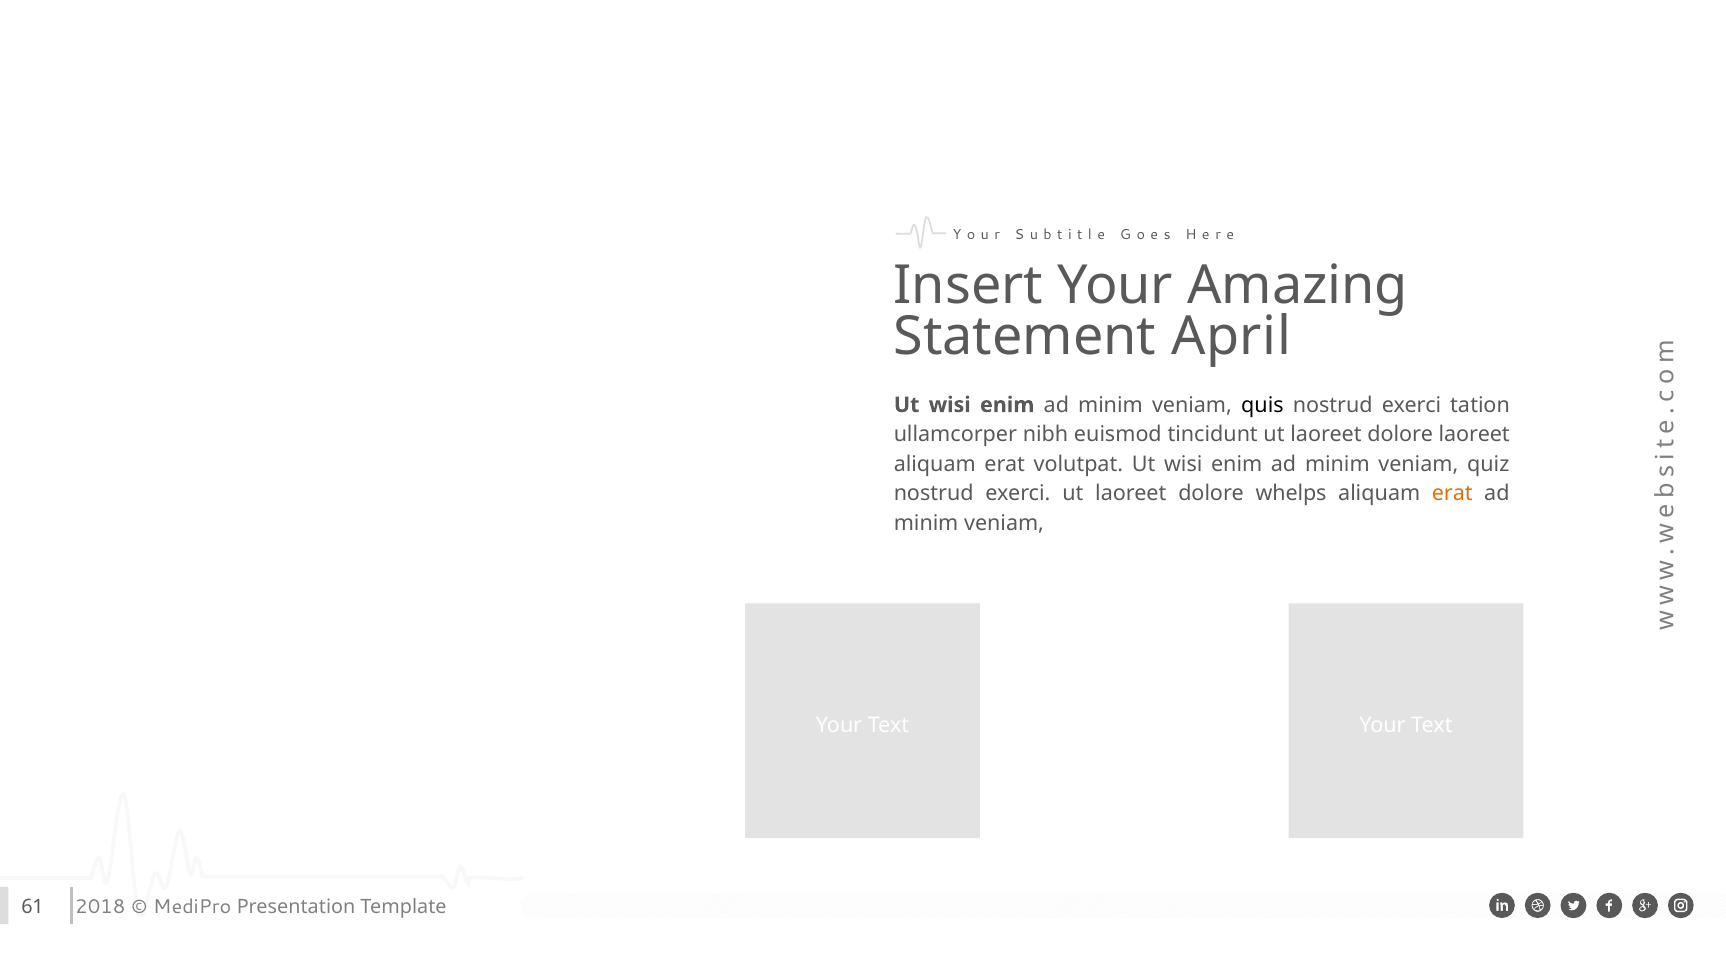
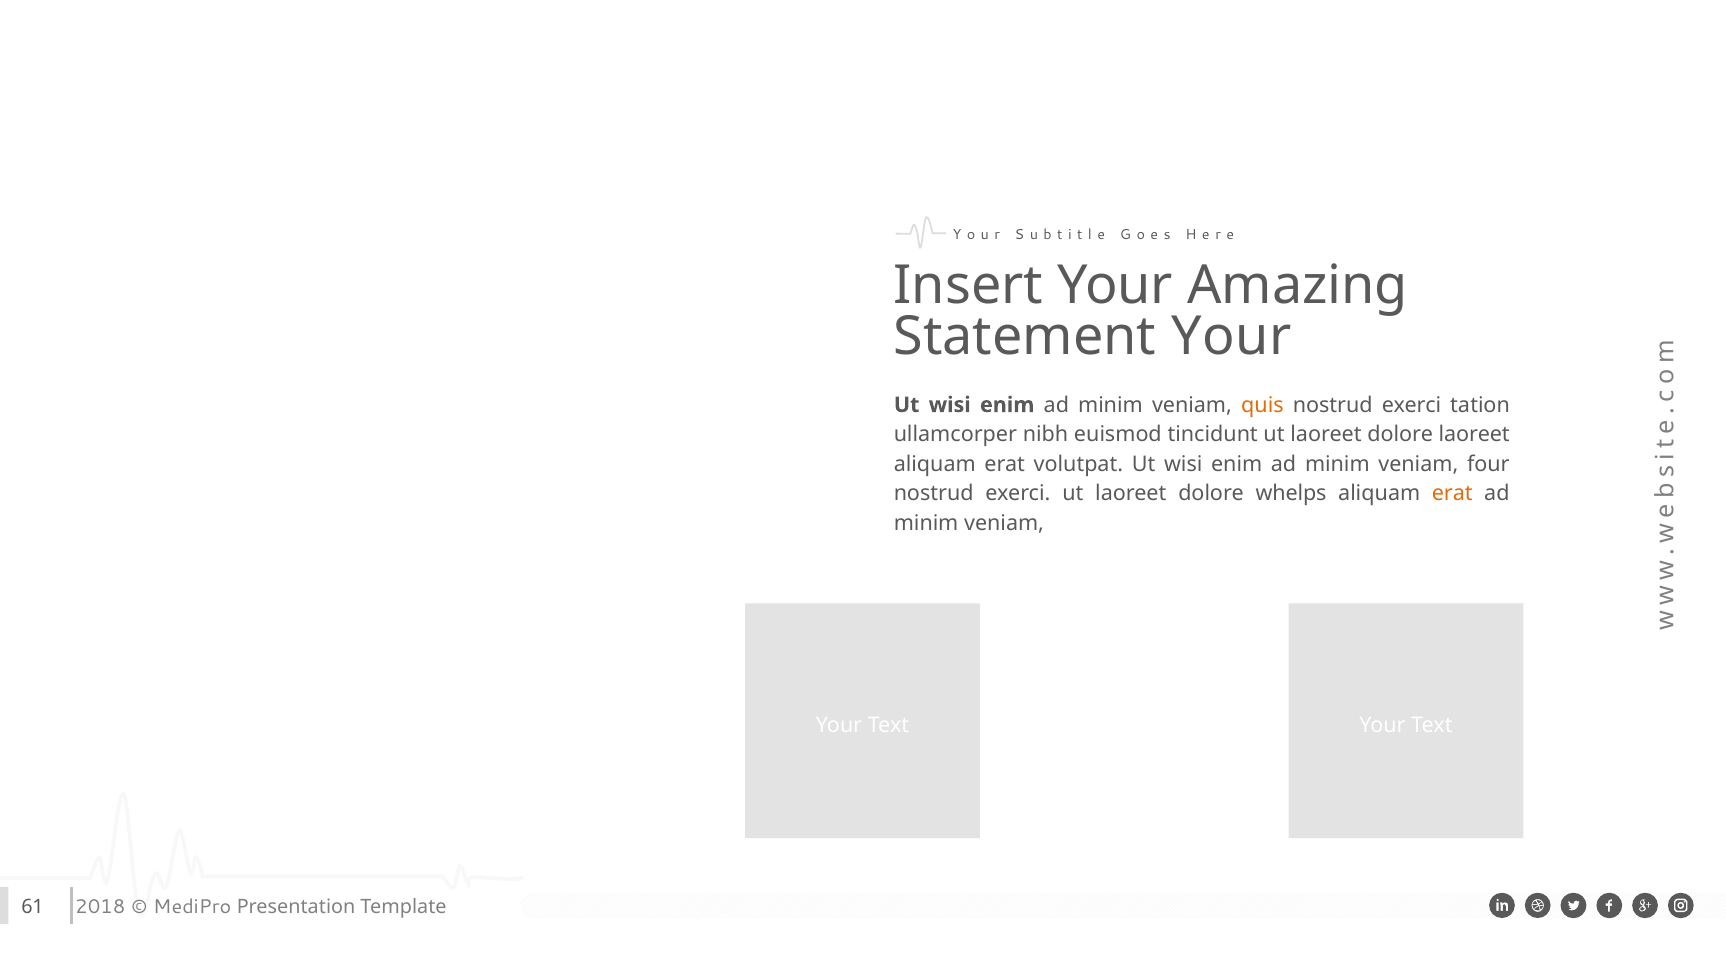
Statement April: April -> Your
quis colour: black -> orange
quiz: quiz -> four
